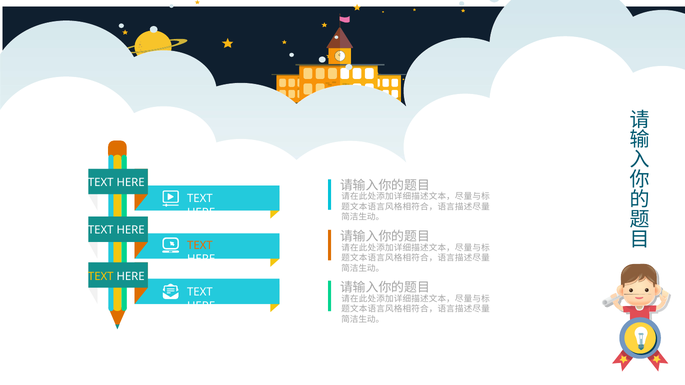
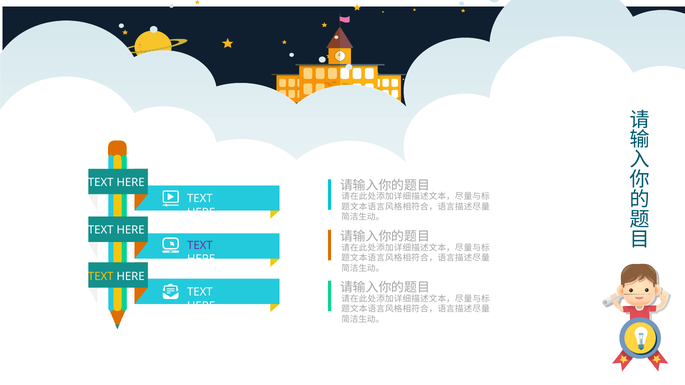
TEXT at (200, 246) colour: orange -> purple
